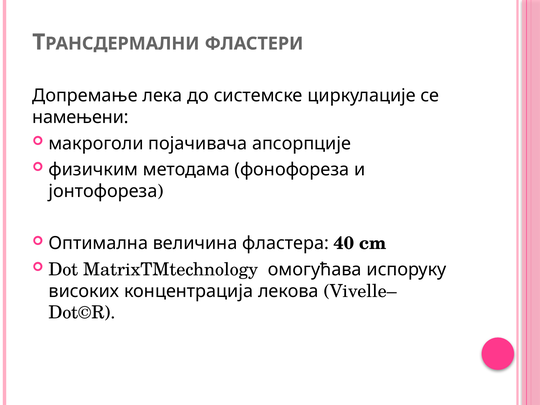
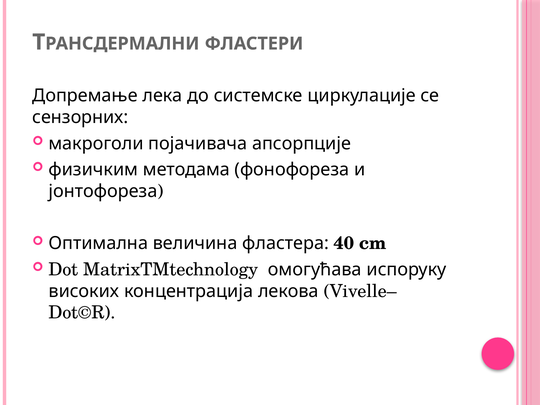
намењени: намењени -> сензорних
